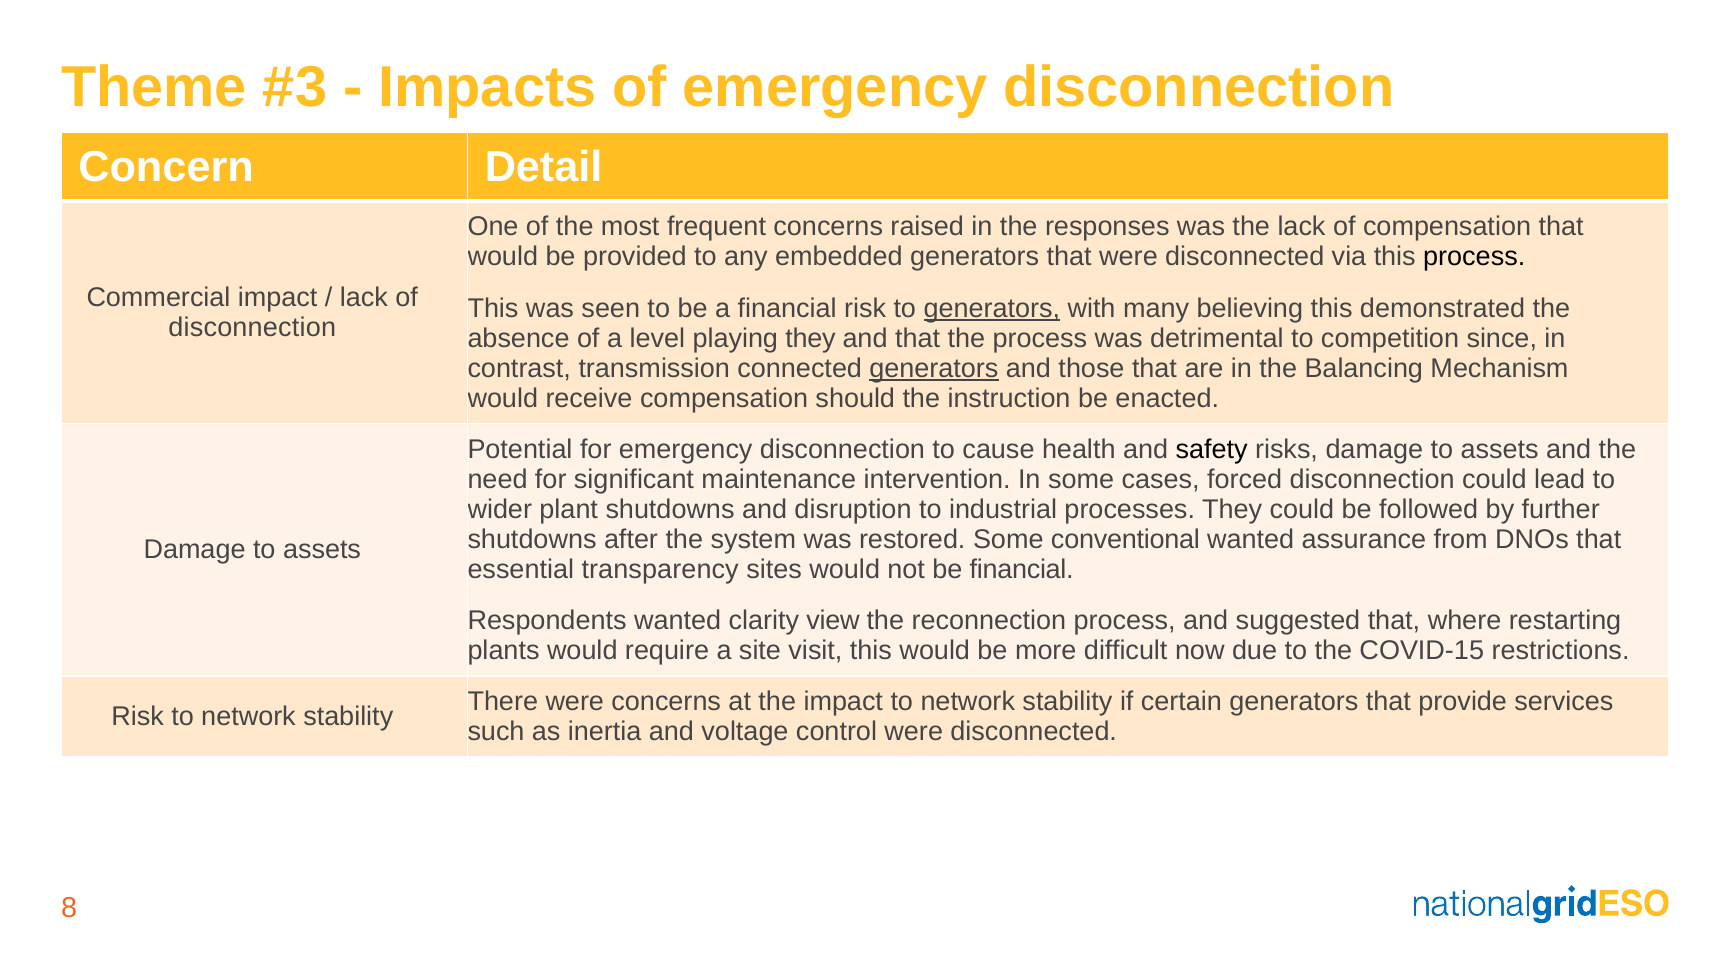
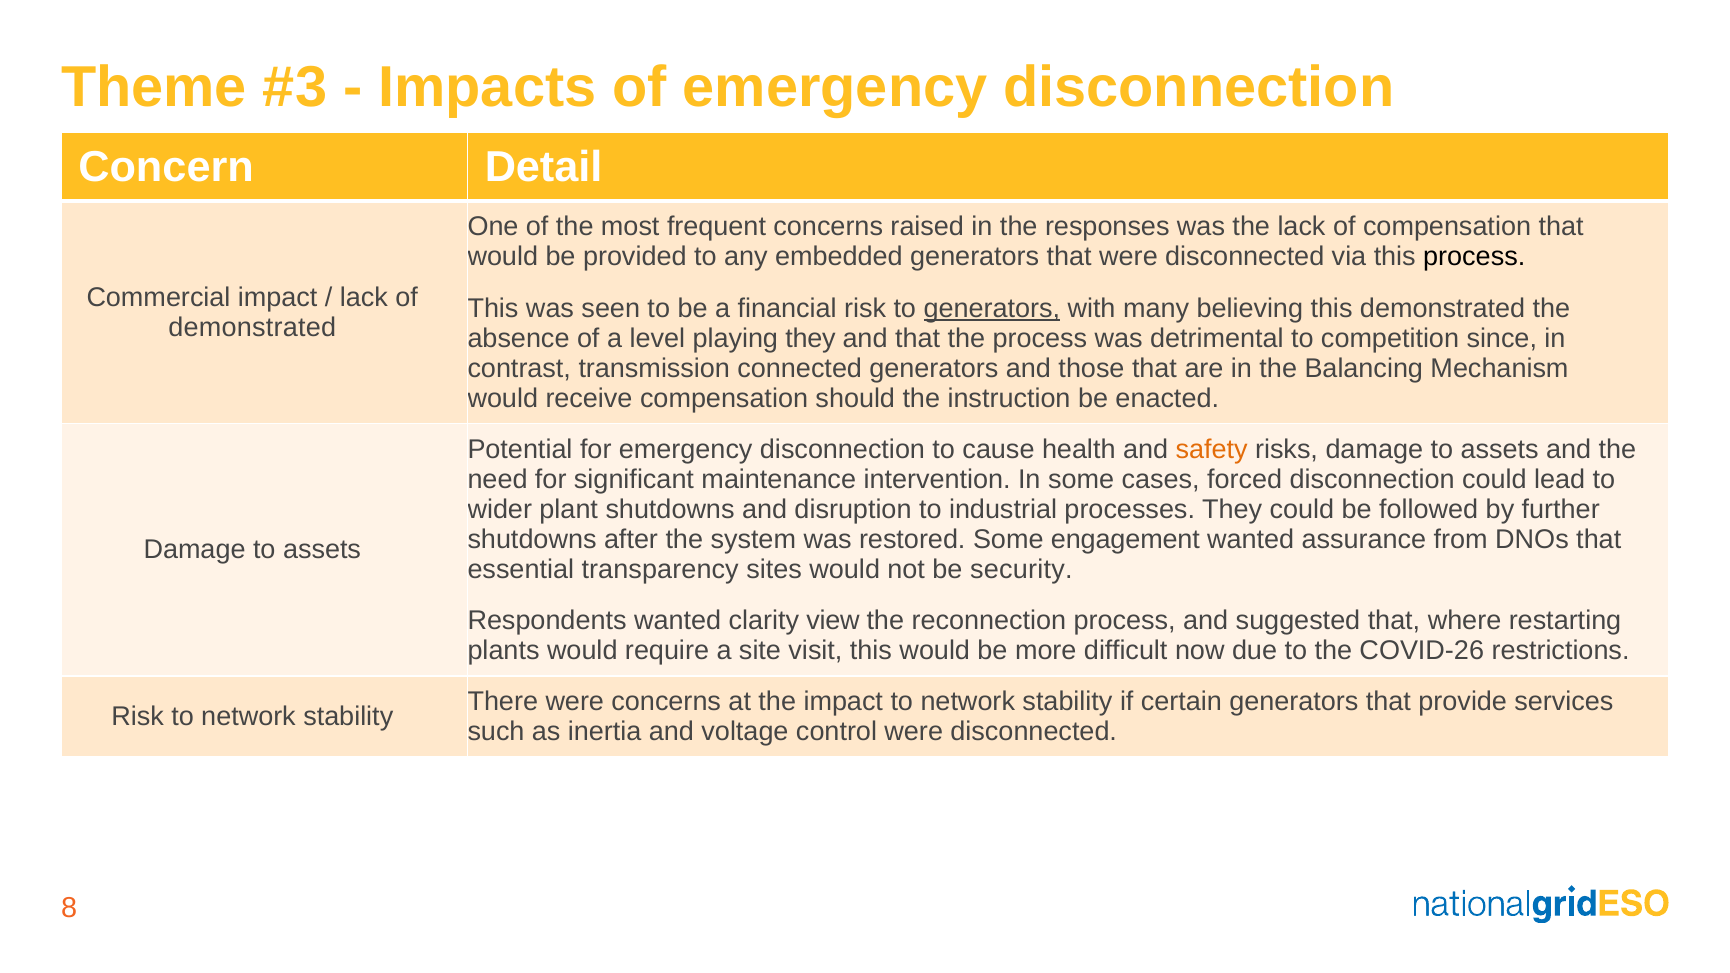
disconnection at (252, 328): disconnection -> demonstrated
generators at (934, 369) underline: present -> none
safety colour: black -> orange
conventional: conventional -> engagement
be financial: financial -> security
COVID-15: COVID-15 -> COVID-26
